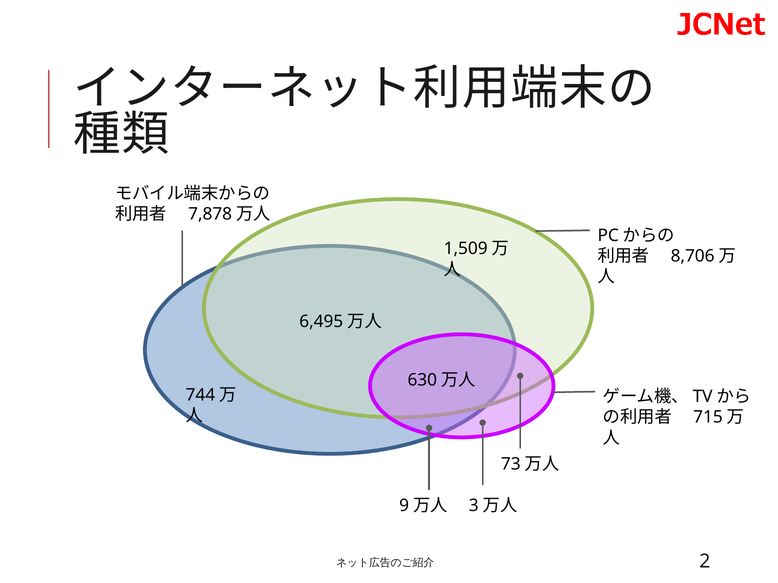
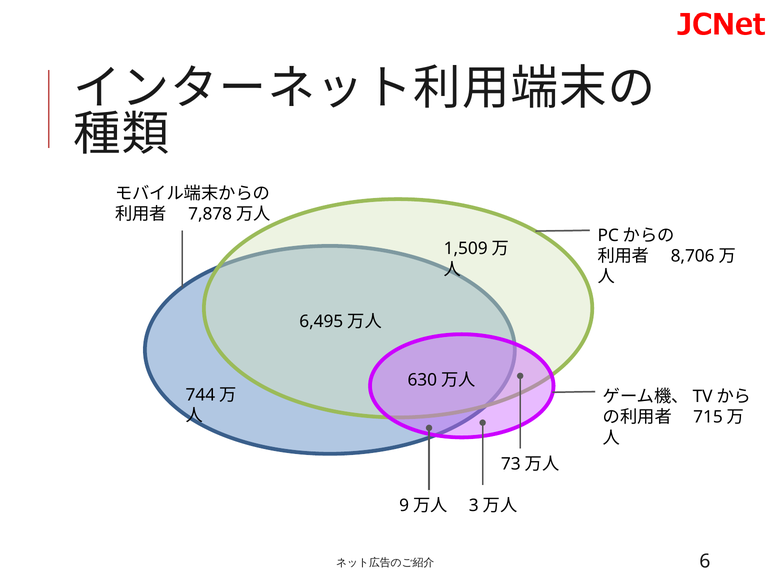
2: 2 -> 6
